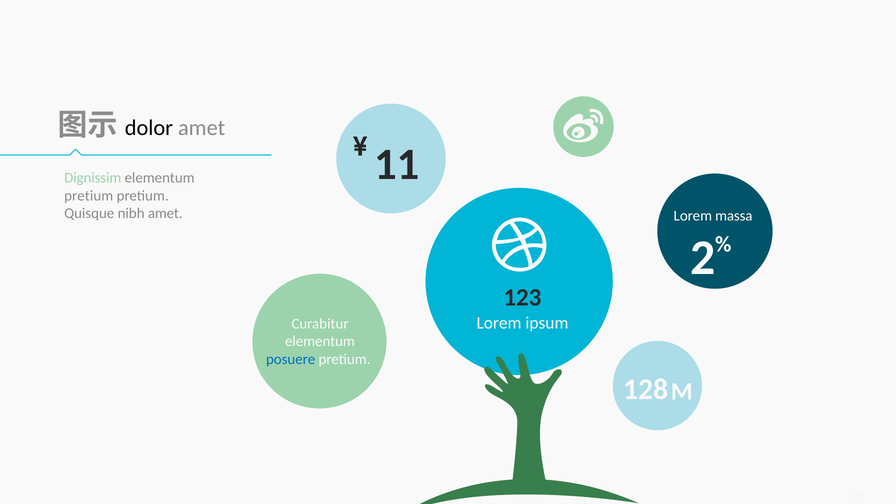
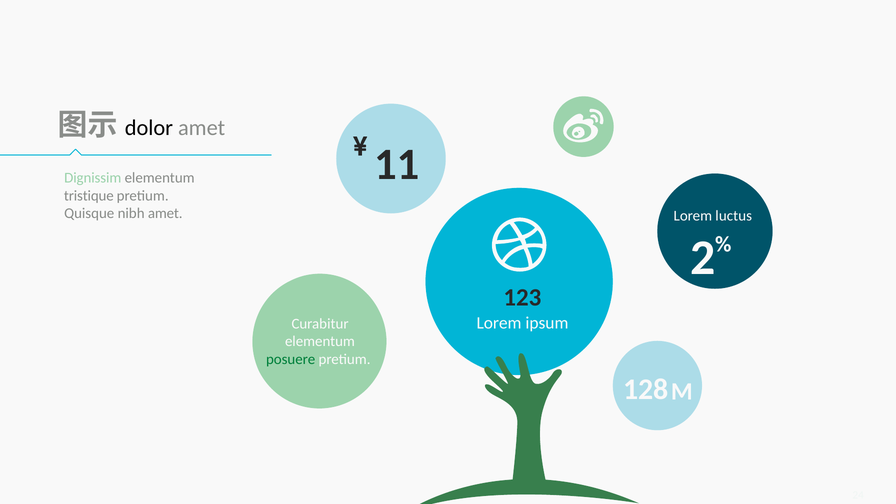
pretium at (89, 196): pretium -> tristique
massa: massa -> luctus
posuere colour: blue -> green
